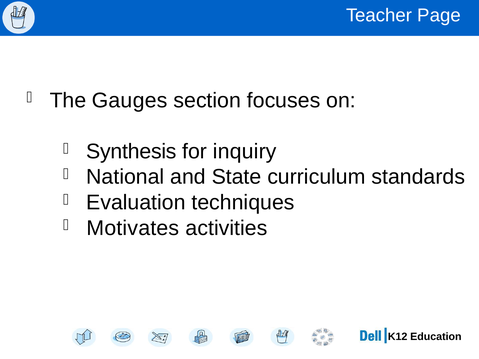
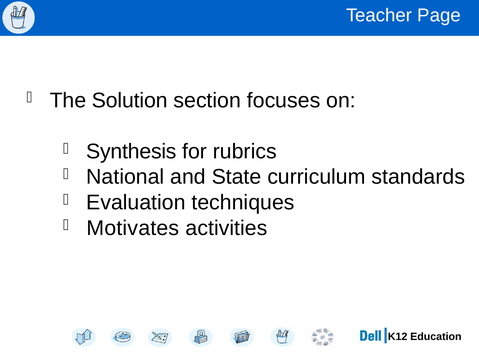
Gauges: Gauges -> Solution
inquiry: inquiry -> rubrics
